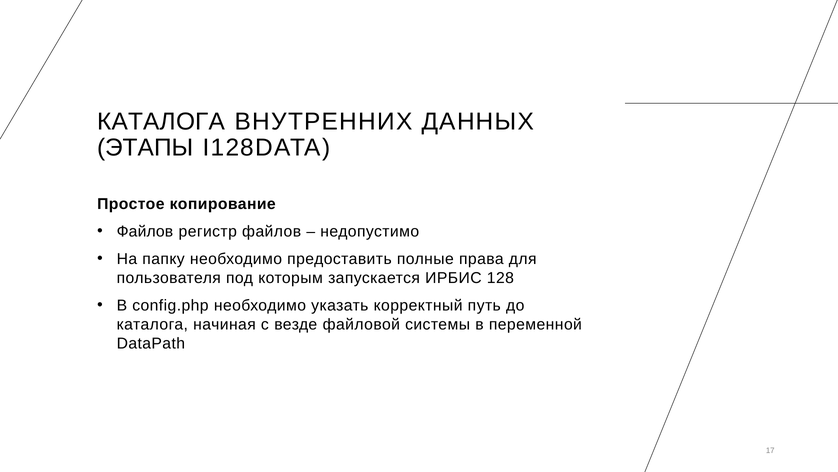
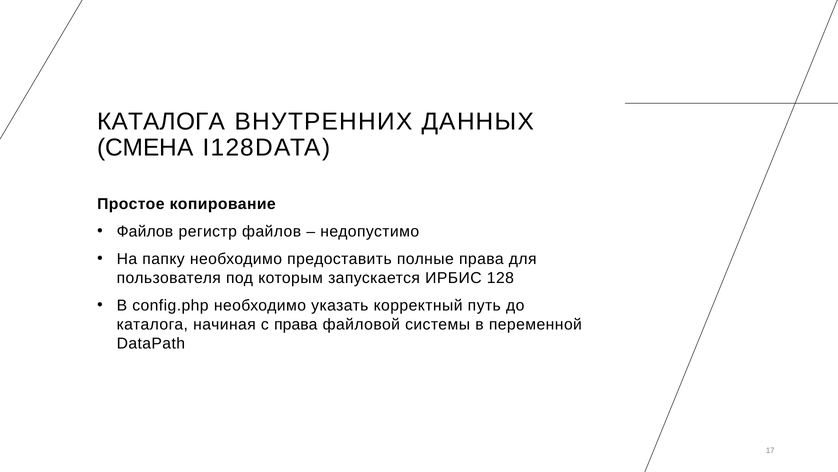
ЭТАПЫ: ЭТАПЫ -> СМЕНА
с везде: везде -> права
